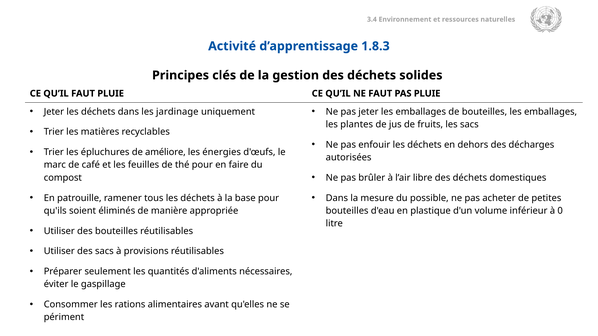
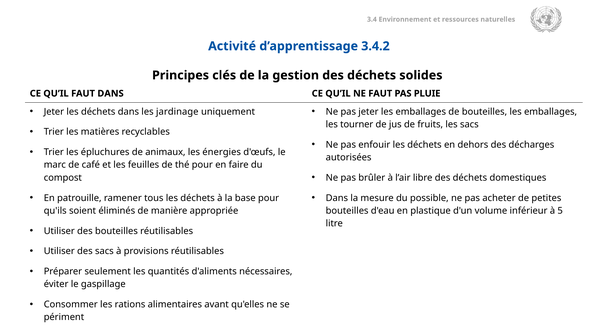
1.8.3: 1.8.3 -> 3.4.2
FAUT PLUIE: PLUIE -> DANS
plantes: plantes -> tourner
améliore: améliore -> animaux
0: 0 -> 5
